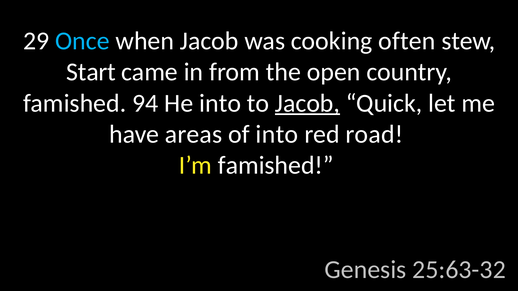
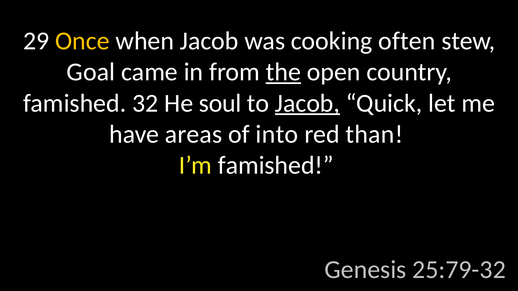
Once colour: light blue -> yellow
Start: Start -> Goal
the underline: none -> present
94: 94 -> 32
He into: into -> soul
road: road -> than
25:63-32: 25:63-32 -> 25:79-32
